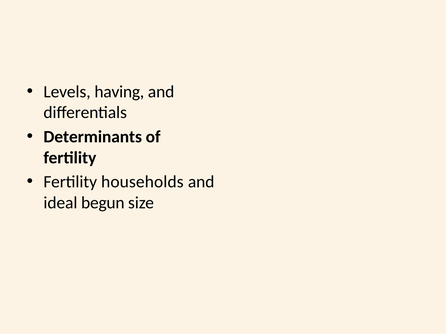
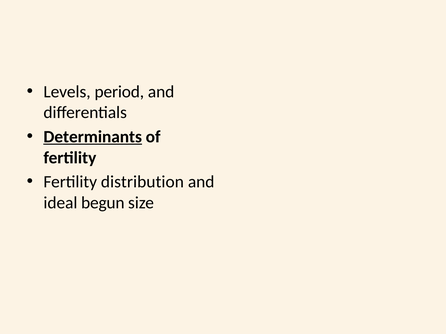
having: having -> period
Determinants underline: none -> present
households: households -> distribution
